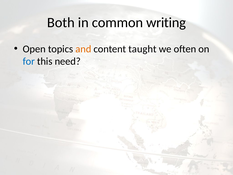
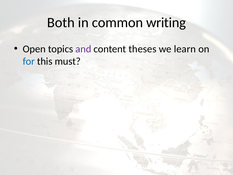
and colour: orange -> purple
taught: taught -> theses
often: often -> learn
need: need -> must
